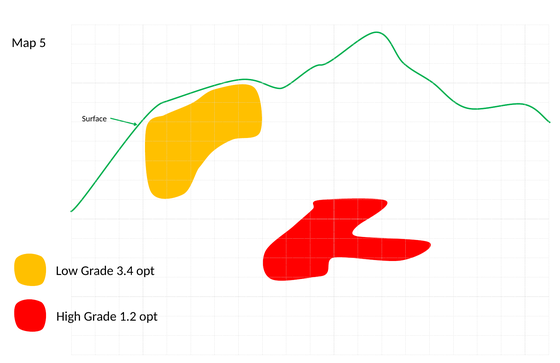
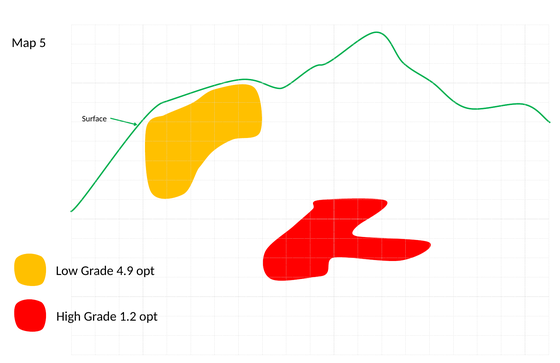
3.4: 3.4 -> 4.9
